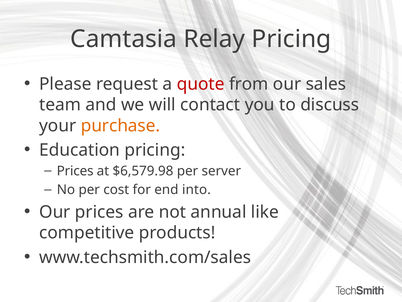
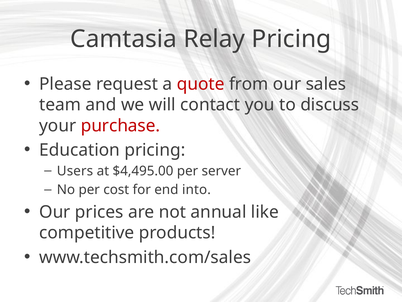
purchase colour: orange -> red
Prices at (75, 171): Prices -> Users
$6,579.98: $6,579.98 -> $4,495.00
